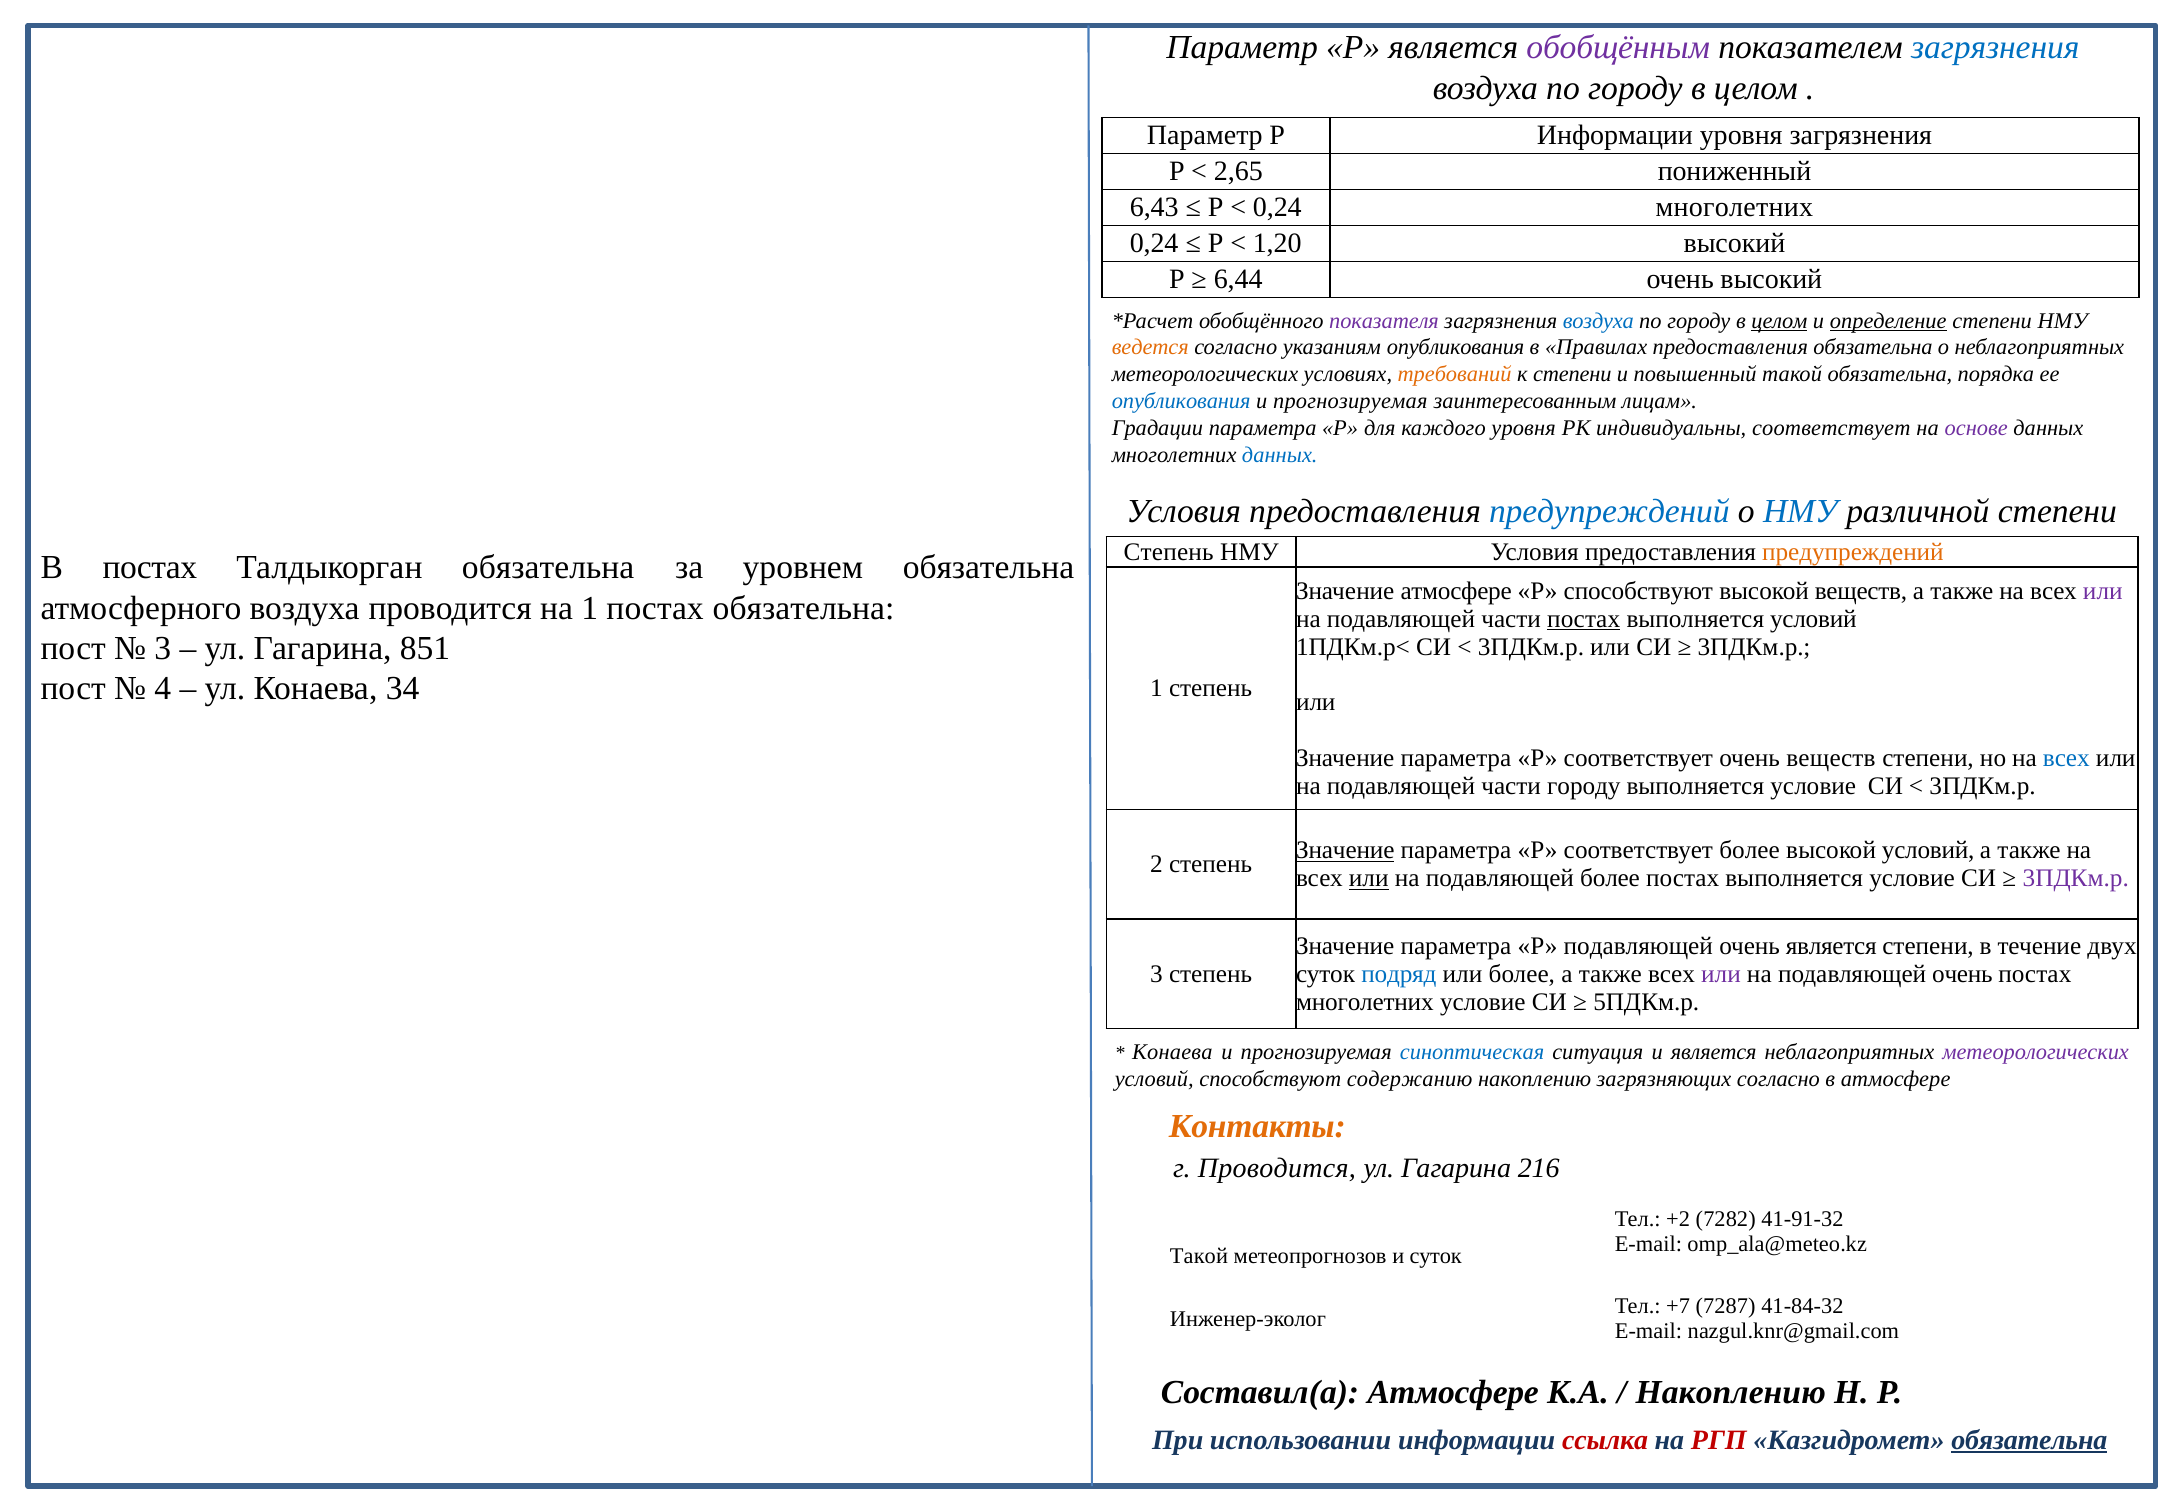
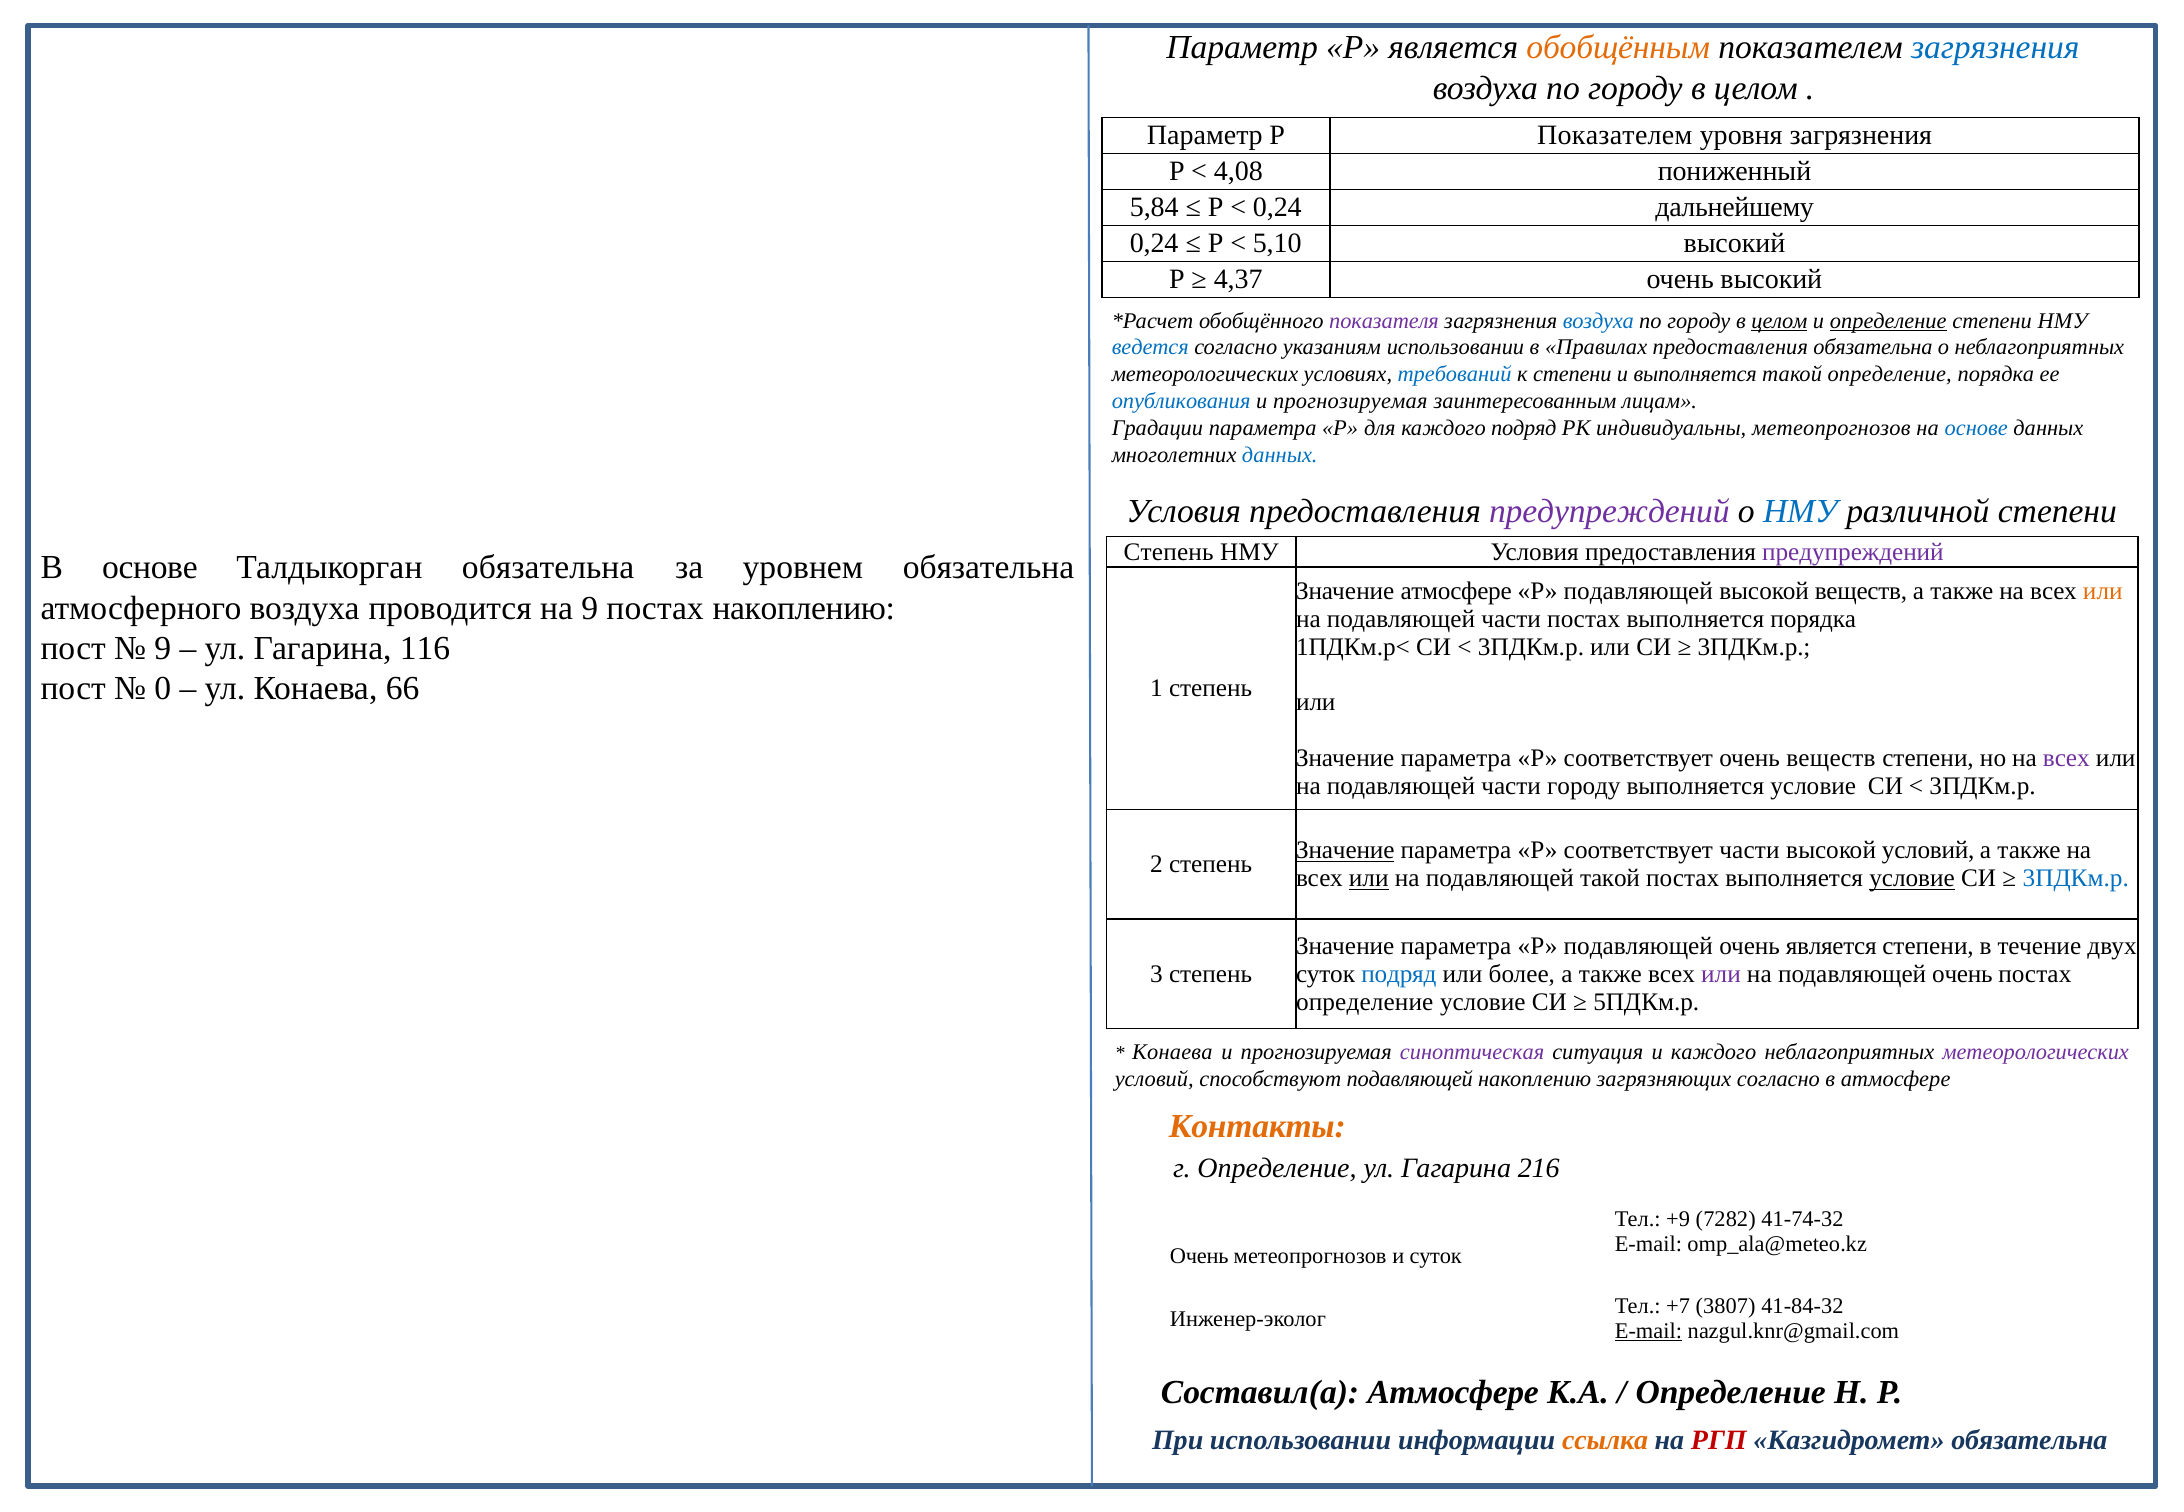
обобщённым colour: purple -> orange
Р Информации: Информации -> Показателем
2,65: 2,65 -> 4,08
6,43: 6,43 -> 5,84
0,24 многолетних: многолетних -> дальнейшему
1,20: 1,20 -> 5,10
6,44: 6,44 -> 4,37
ведется colour: orange -> blue
указаниям опубликования: опубликования -> использовании
требований colour: orange -> blue
и повышенный: повышенный -> выполняется
такой обязательна: обязательна -> определение
каждого уровня: уровня -> подряд
индивидуальны соответствует: соответствует -> метеопрогнозов
основе at (1976, 428) colour: purple -> blue
предупреждений at (1609, 511) colour: blue -> purple
предупреждений at (1853, 552) colour: orange -> purple
В постах: постах -> основе
способствуют at (1638, 591): способствуют -> подавляющей
или at (2103, 591) colour: purple -> orange
на 1: 1 -> 9
постах обязательна: обязательна -> накоплению
постах at (1584, 619) underline: present -> none
выполняется условий: условий -> порядка
3 at (163, 648): 3 -> 9
851: 851 -> 116
4: 4 -> 0
34: 34 -> 66
всех at (2066, 758) colour: blue -> purple
соответствует более: более -> части
подавляющей более: более -> такой
условие at (1912, 879) underline: none -> present
3ПДКм.р at (2076, 879) colour: purple -> blue
многолетних at (1365, 1002): многолетних -> определение
синоптическая colour: blue -> purple
и является: является -> каждого
способствуют содержанию: содержанию -> подавляющей
г Проводится: Проводится -> Определение
+2: +2 -> +9
41-91-32: 41-91-32 -> 41-74-32
Такой at (1199, 1256): Такой -> Очень
7287: 7287 -> 3807
E-mail at (1648, 1331) underline: none -> present
Накоплению at (1731, 1393): Накоплению -> Определение
ссылка colour: red -> orange
обязательна at (2029, 1440) underline: present -> none
